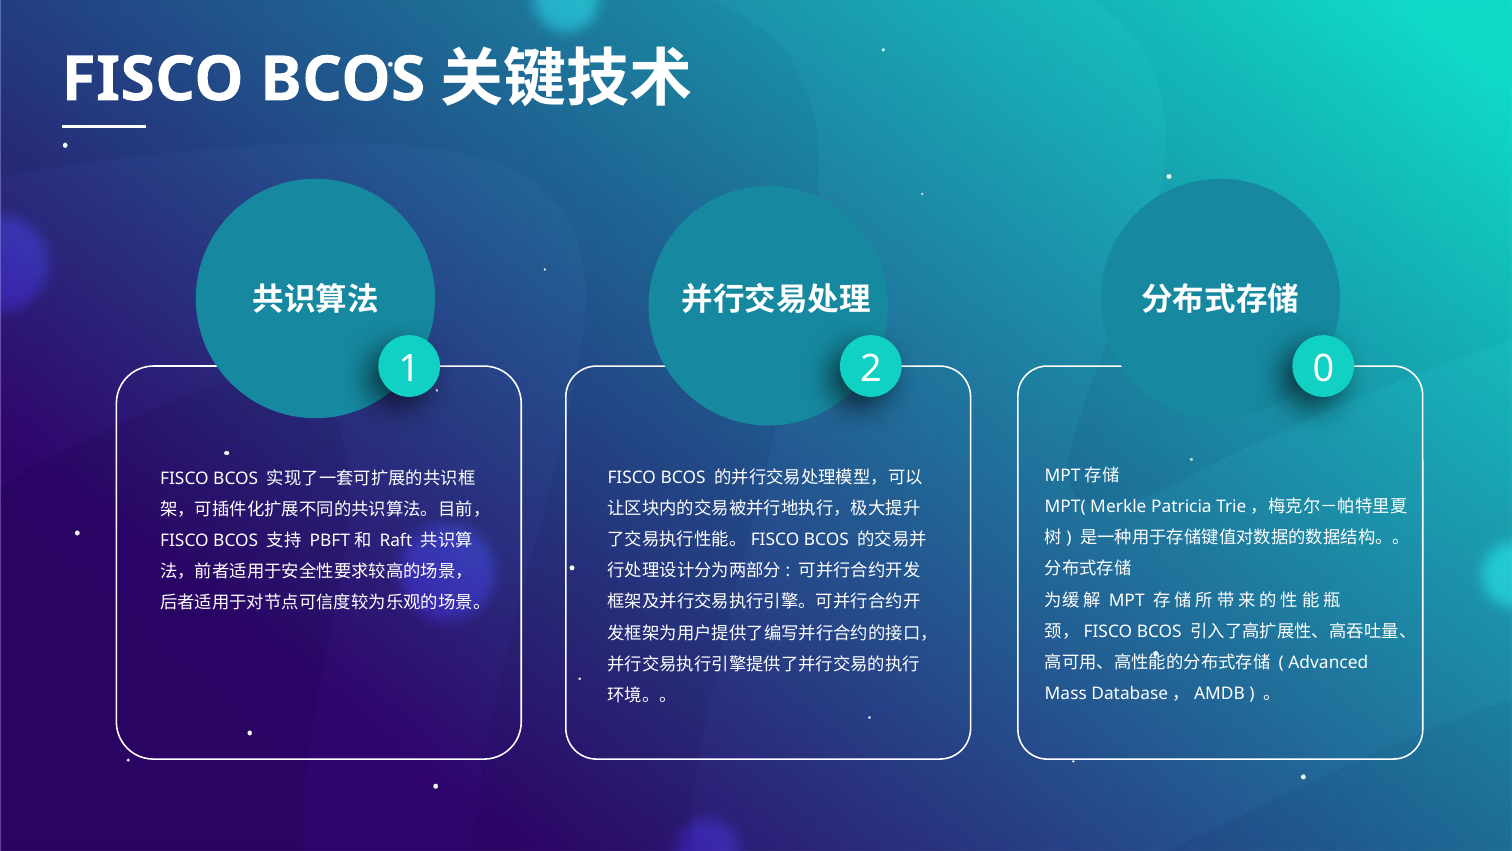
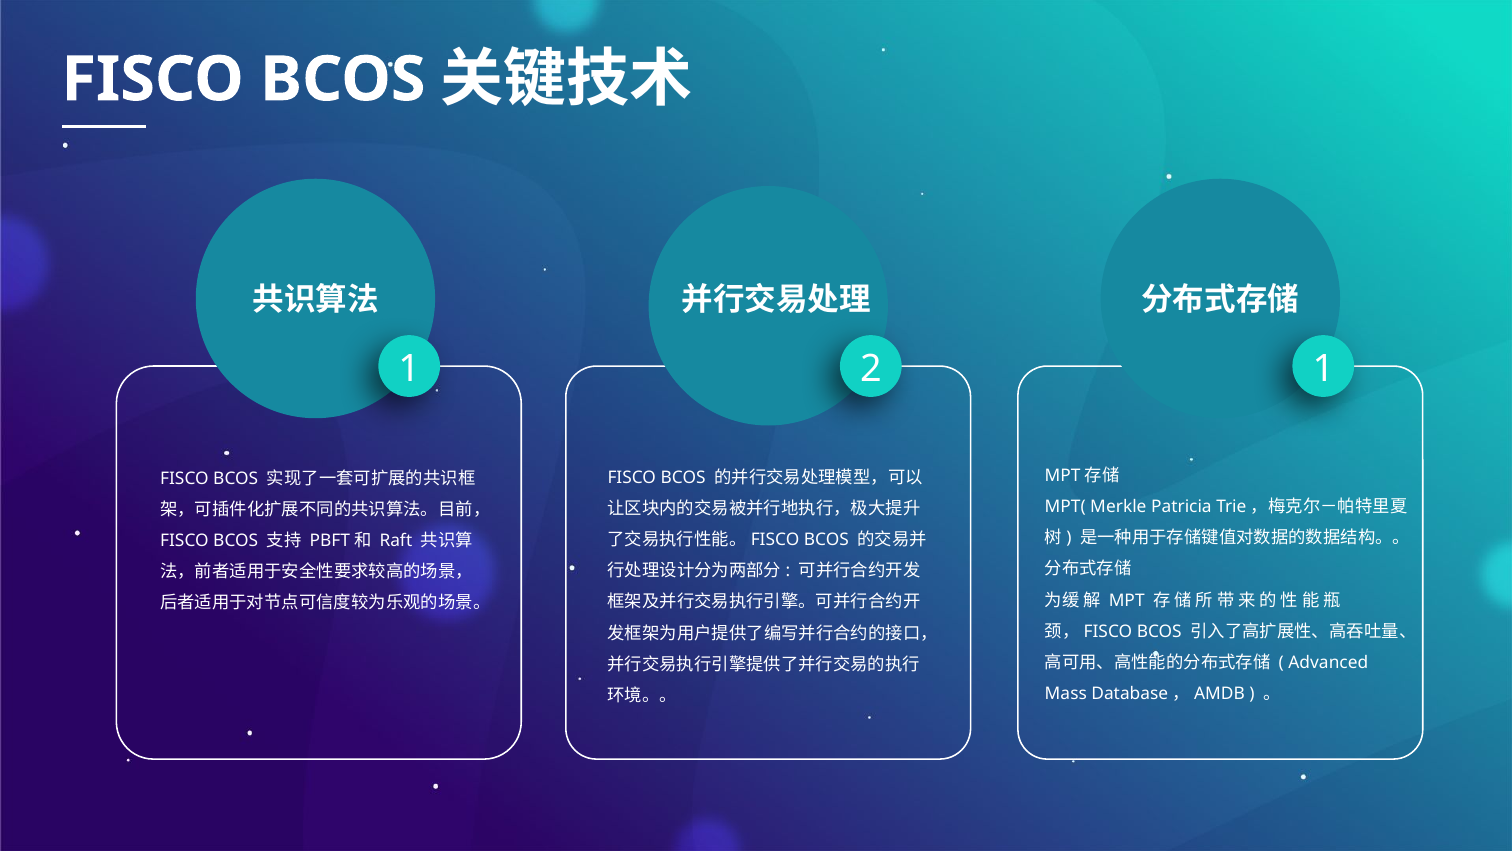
2 0: 0 -> 1
